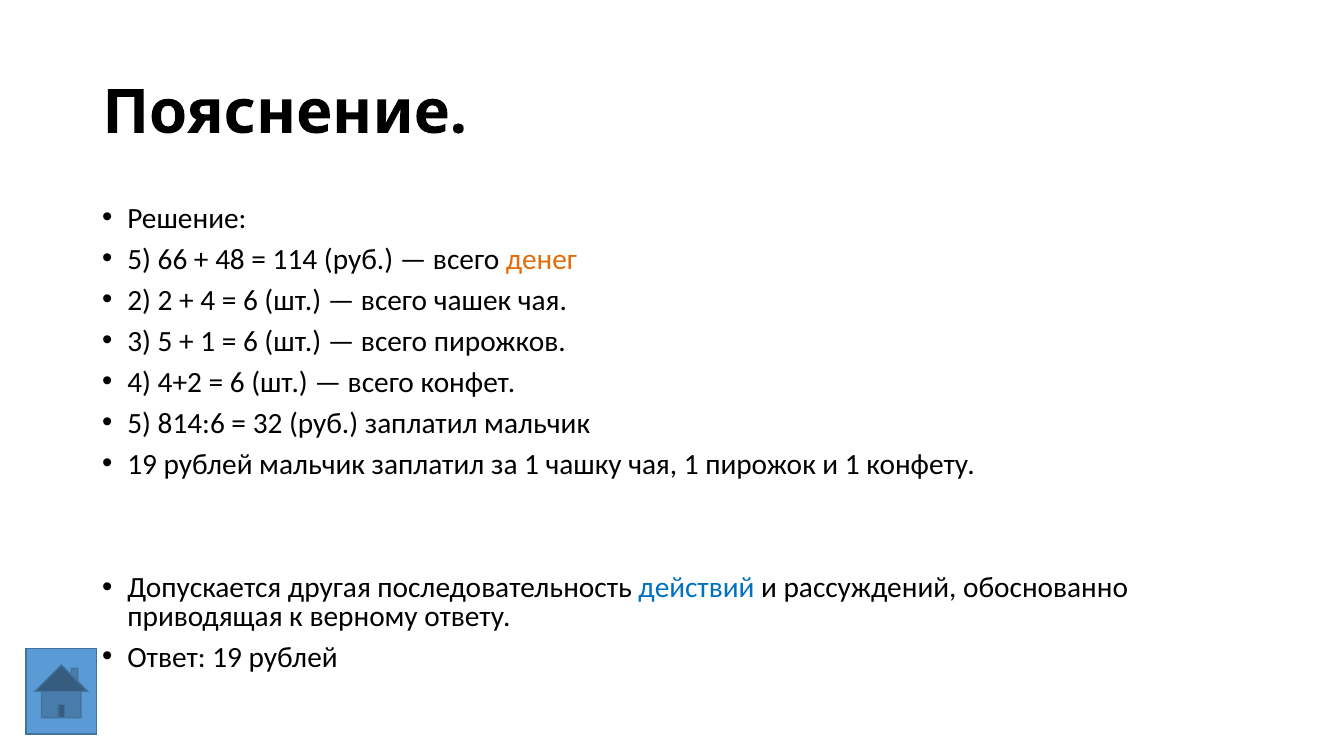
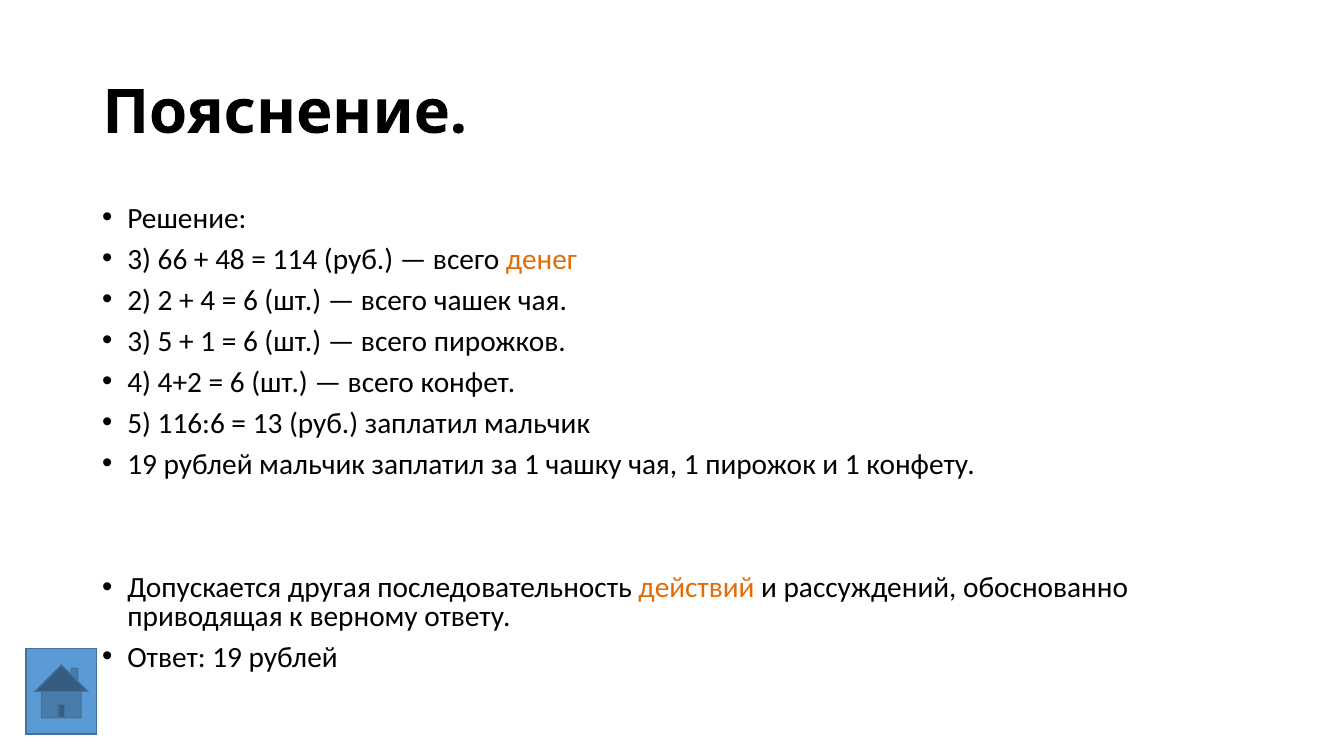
5 at (139, 260): 5 -> 3
814:6: 814:6 -> 116:6
32: 32 -> 13
действий colour: blue -> orange
